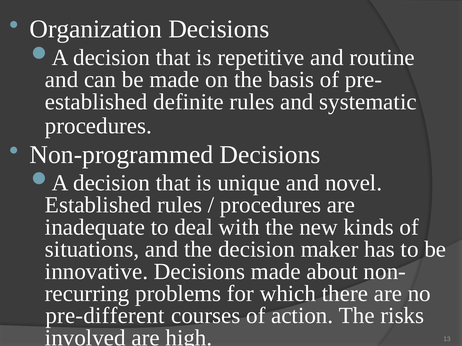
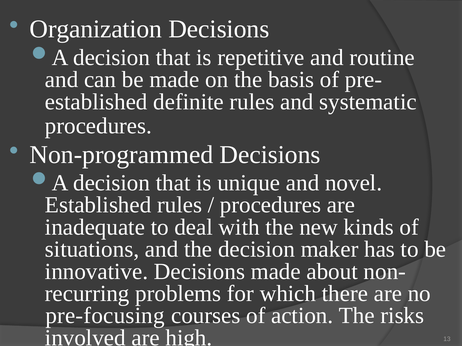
pre-different: pre-different -> pre-focusing
